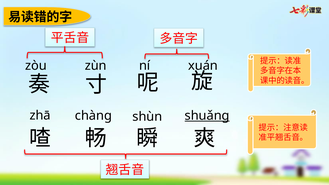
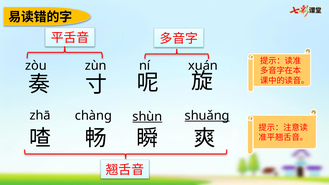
shùn underline: none -> present
